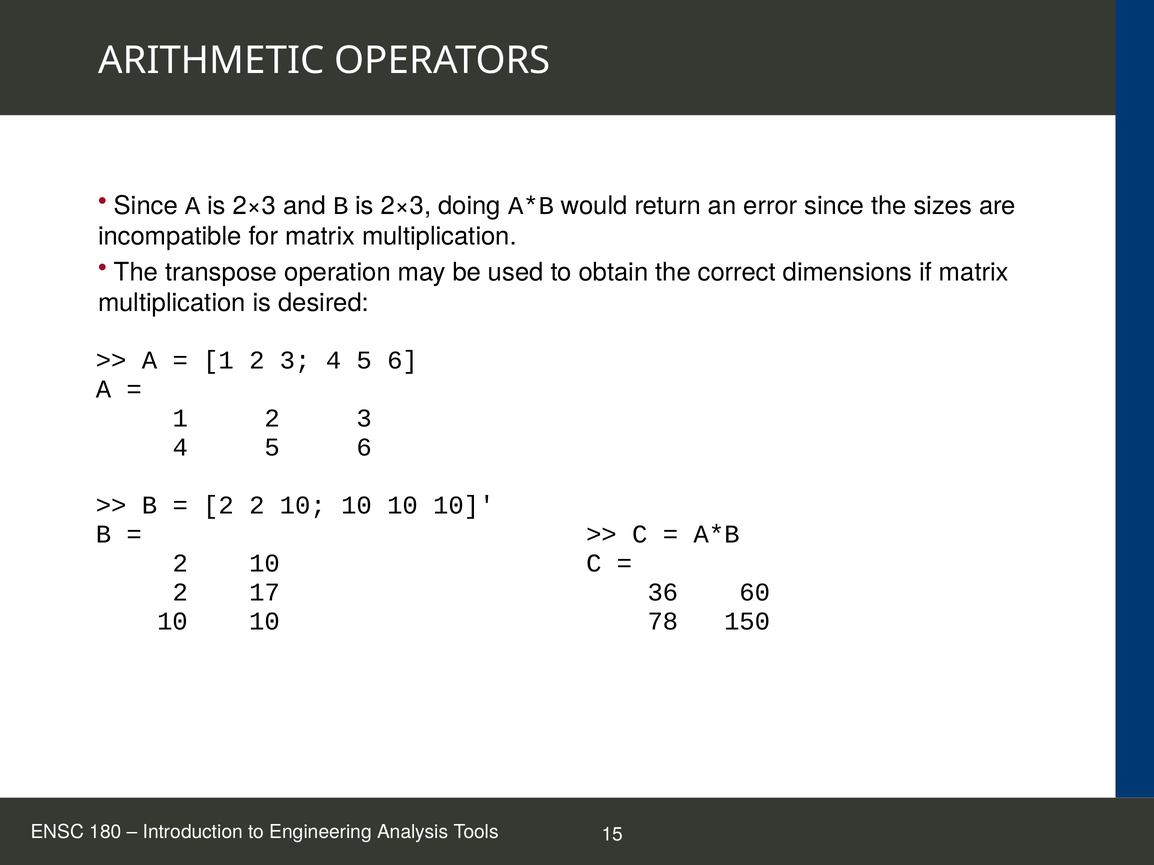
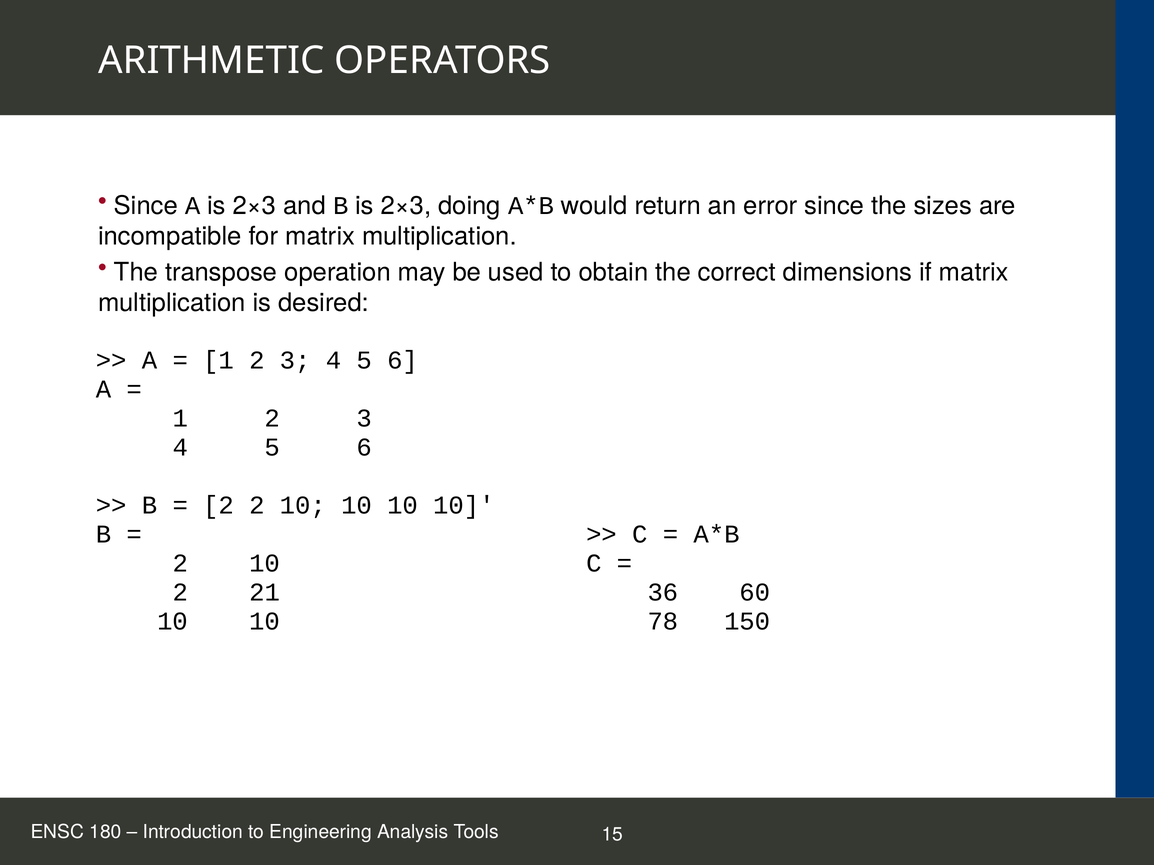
17: 17 -> 21
